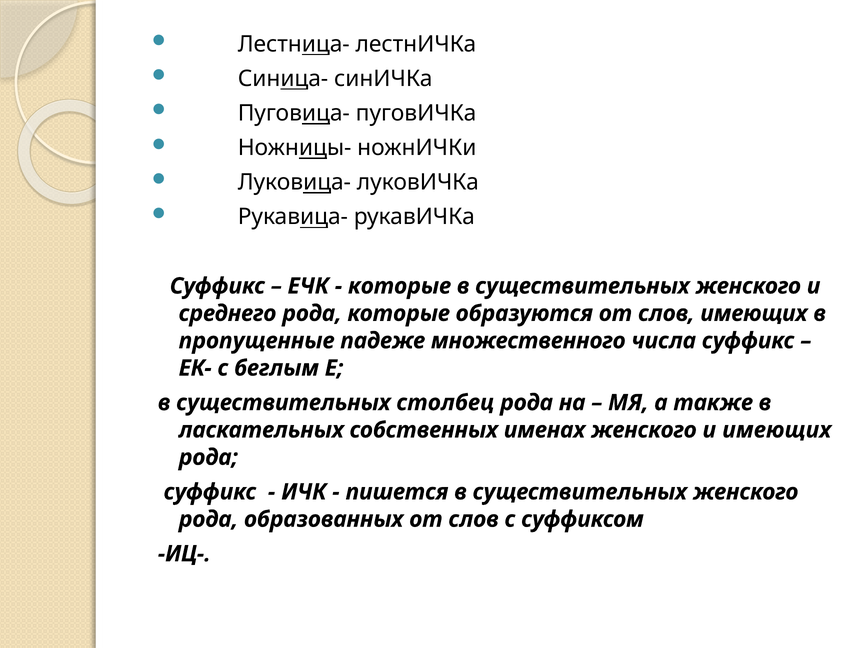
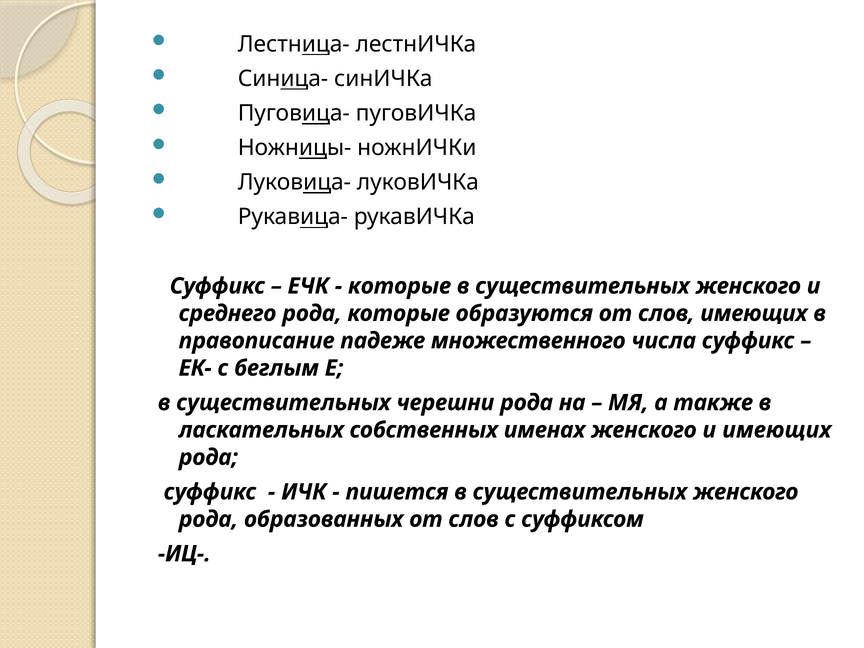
пропущенные: пропущенные -> правописание
столбец: столбец -> черешни
